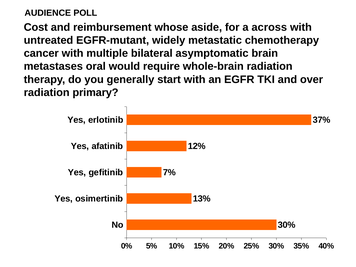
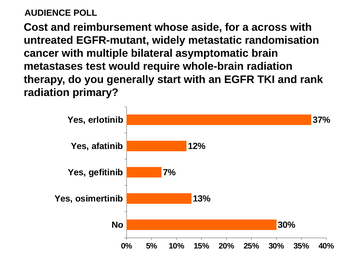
chemotherapy: chemotherapy -> randomisation
oral: oral -> test
over: over -> rank
